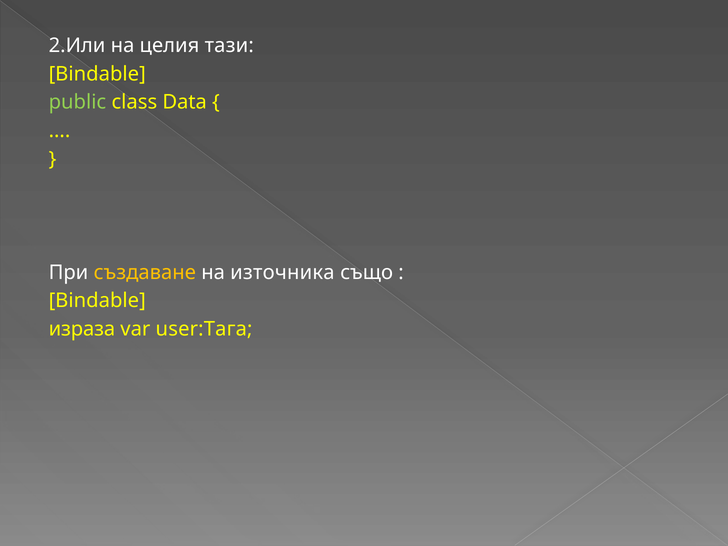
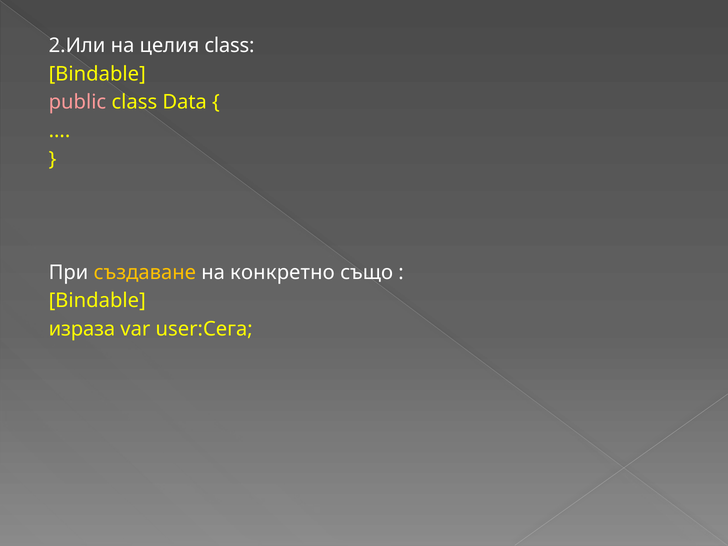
целия тази: тази -> class
public colour: light green -> pink
източника: източника -> конкретно
user:Тага: user:Тага -> user:Сега
